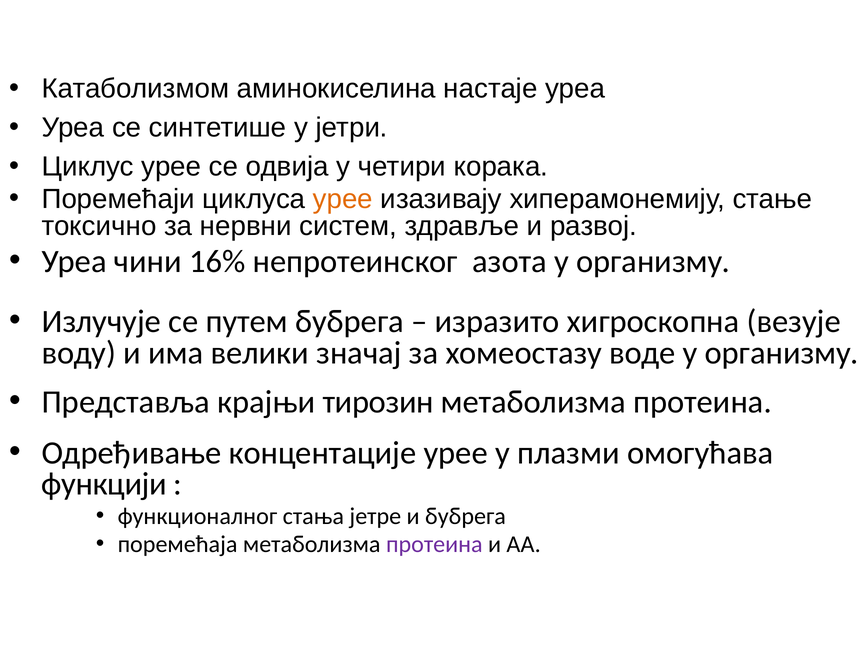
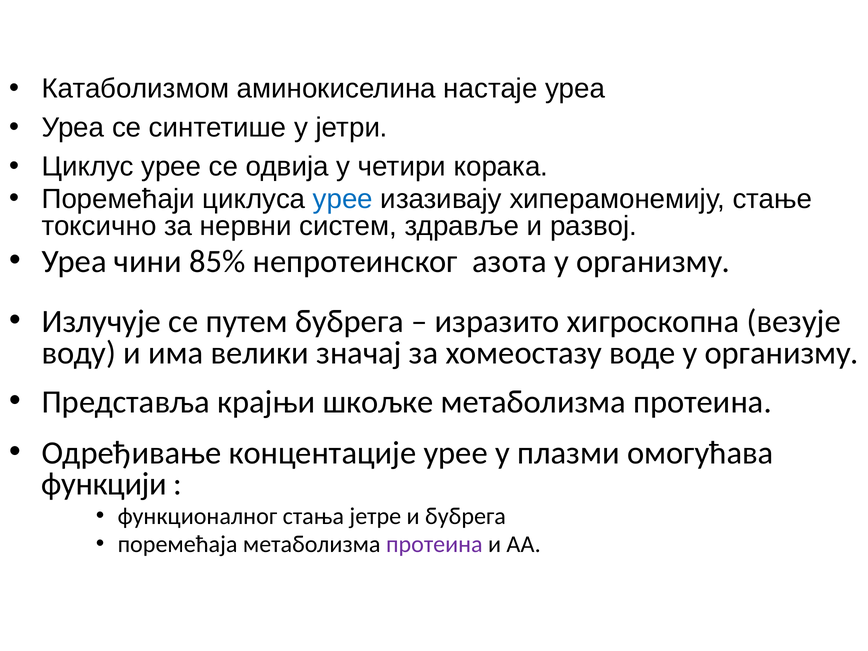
урее at (343, 199) colour: orange -> blue
16%: 16% -> 85%
тирозин: тирозин -> шкољке
